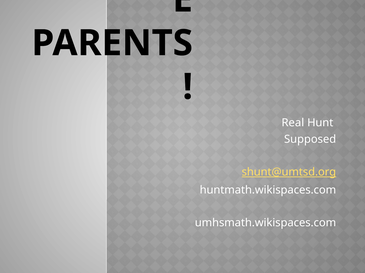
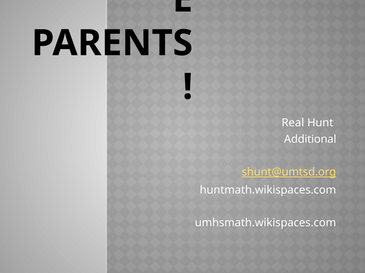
Supposed: Supposed -> Additional
